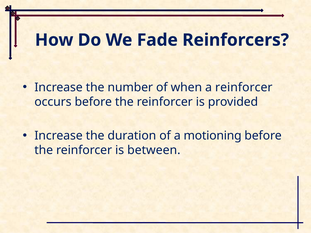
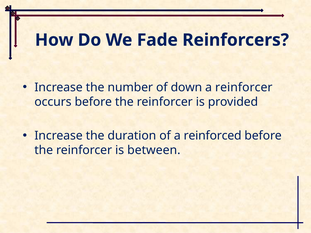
when: when -> down
motioning: motioning -> reinforced
